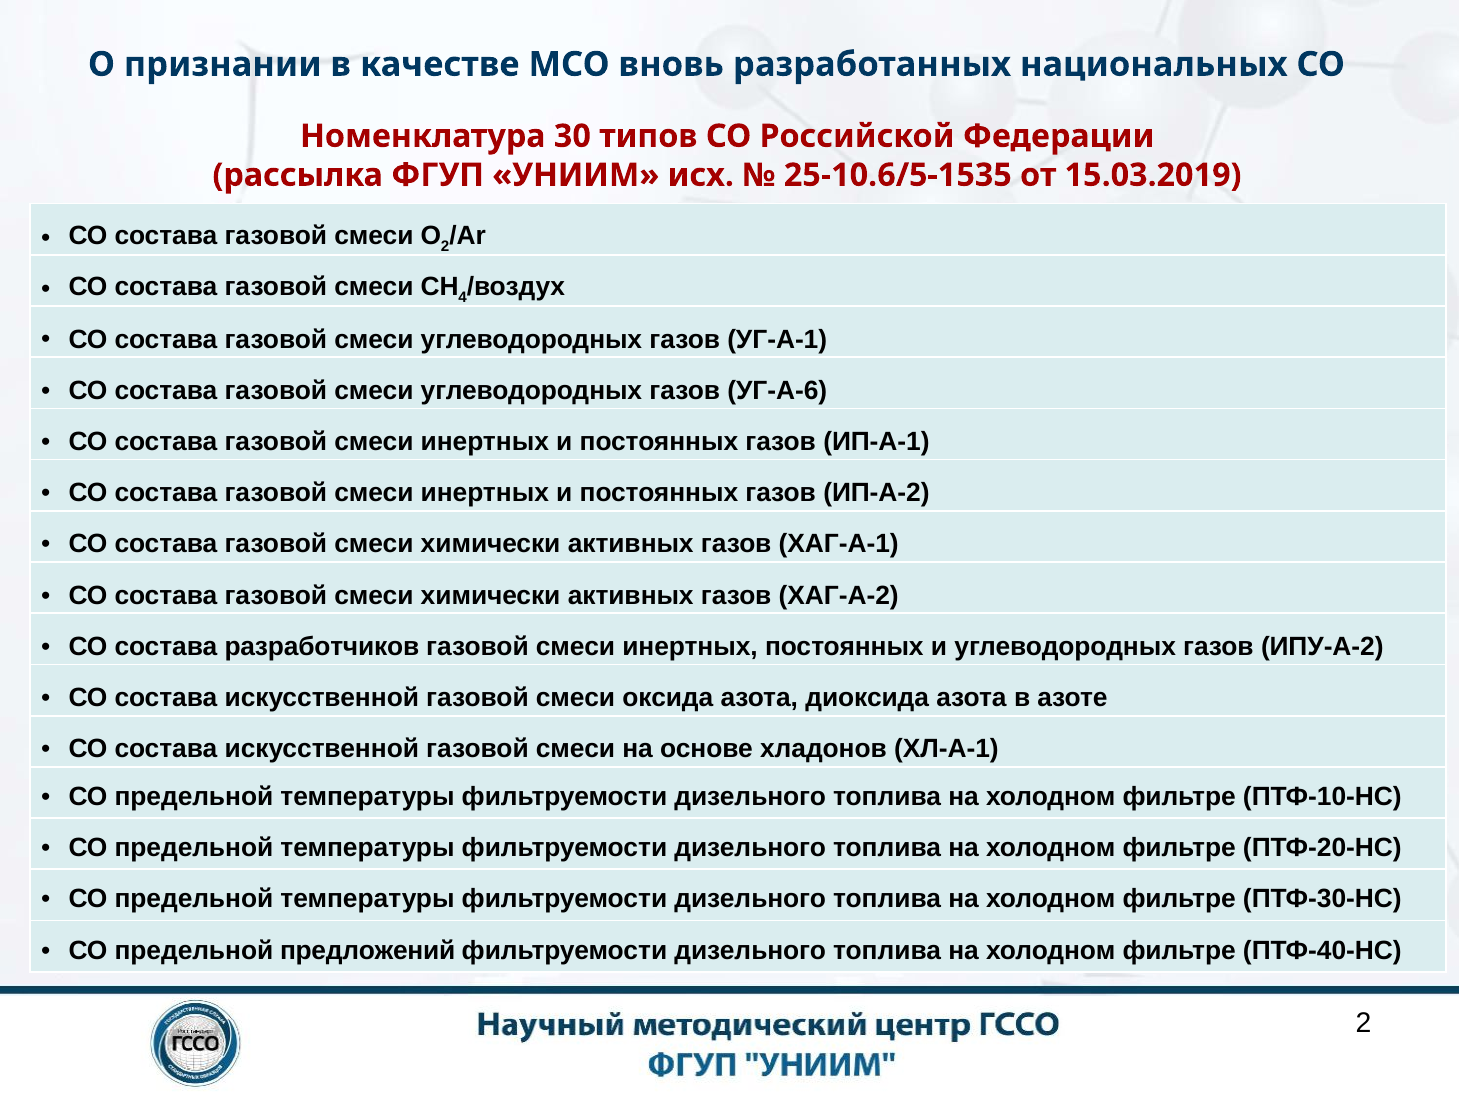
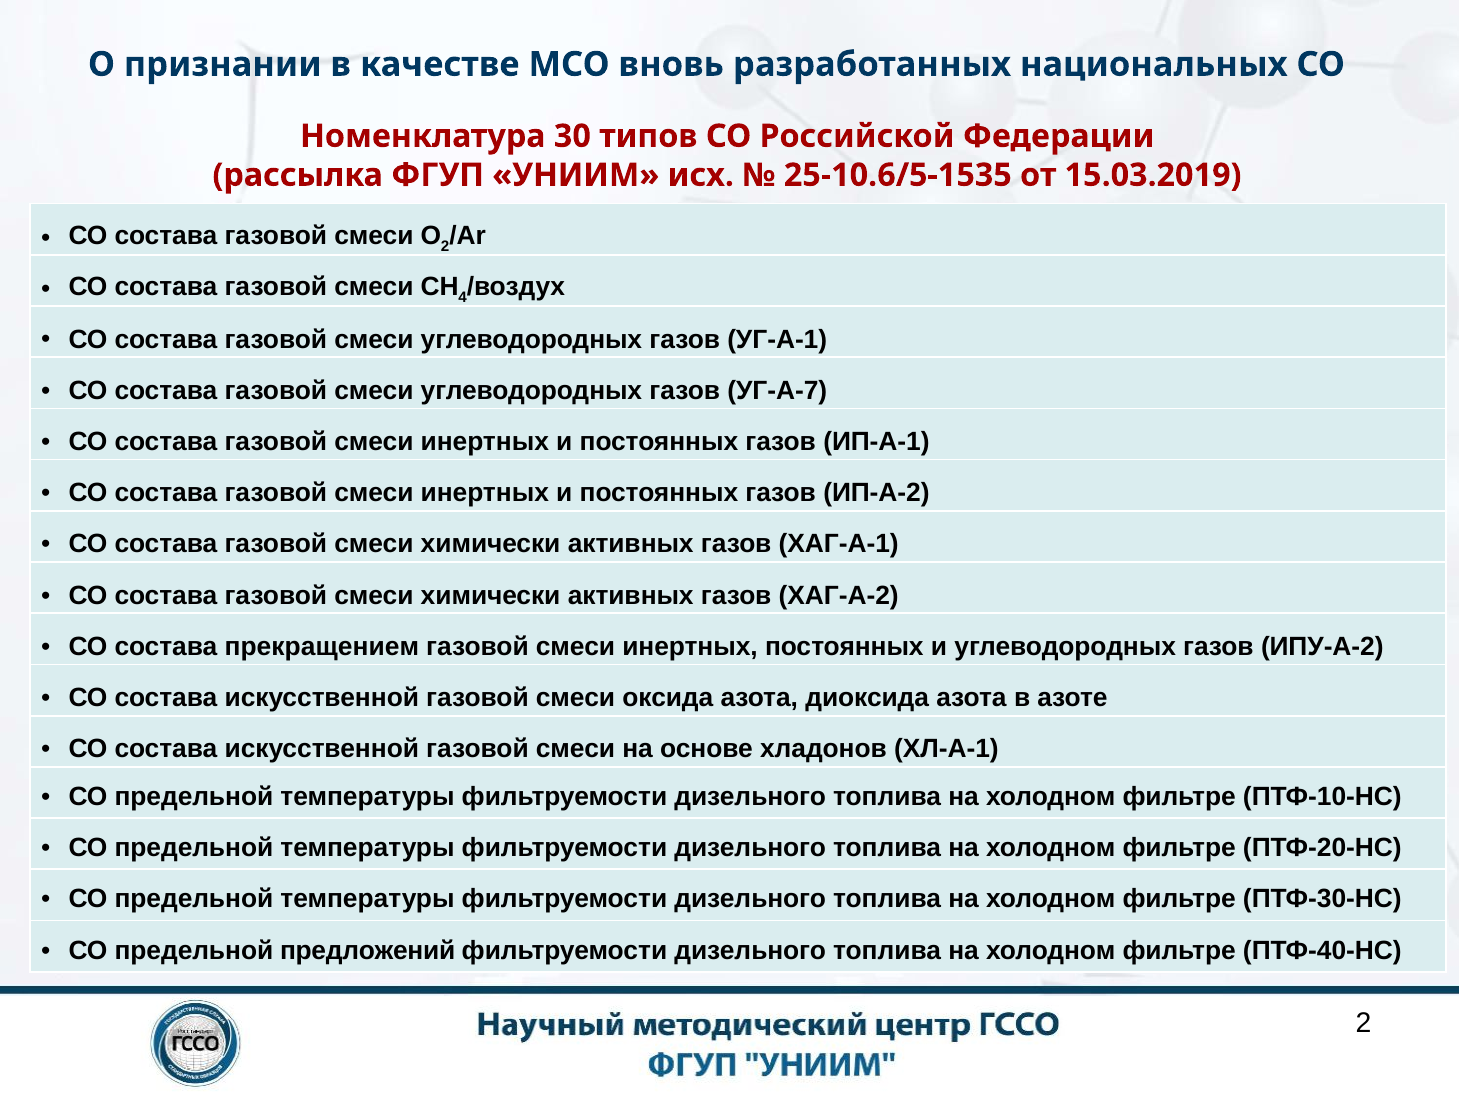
УГ-А-6: УГ-А-6 -> УГ-А-7
разработчиков: разработчиков -> прекращением
